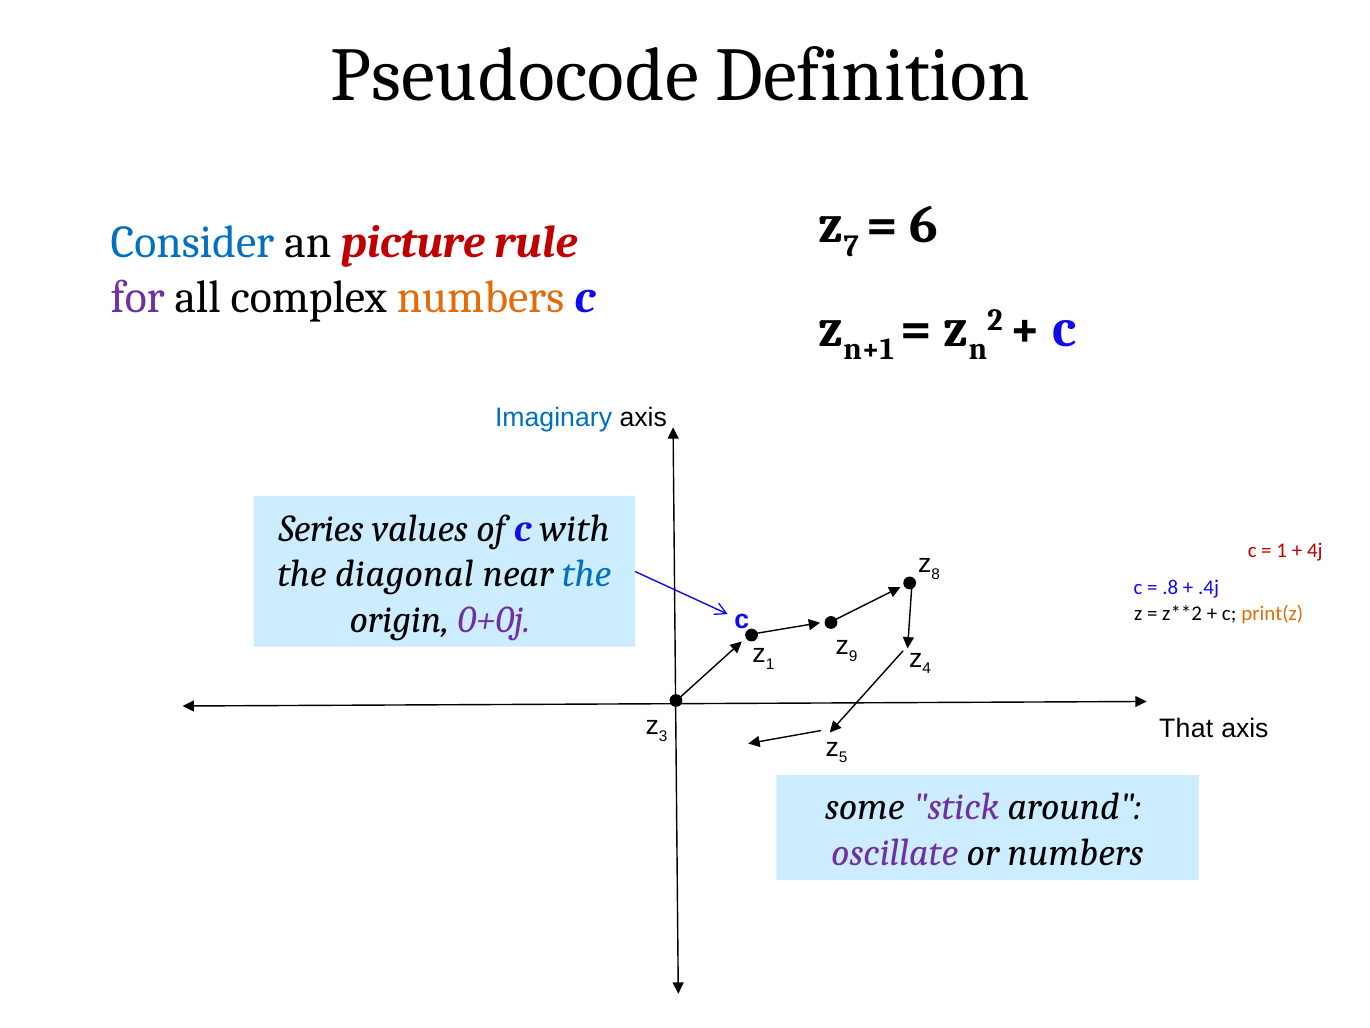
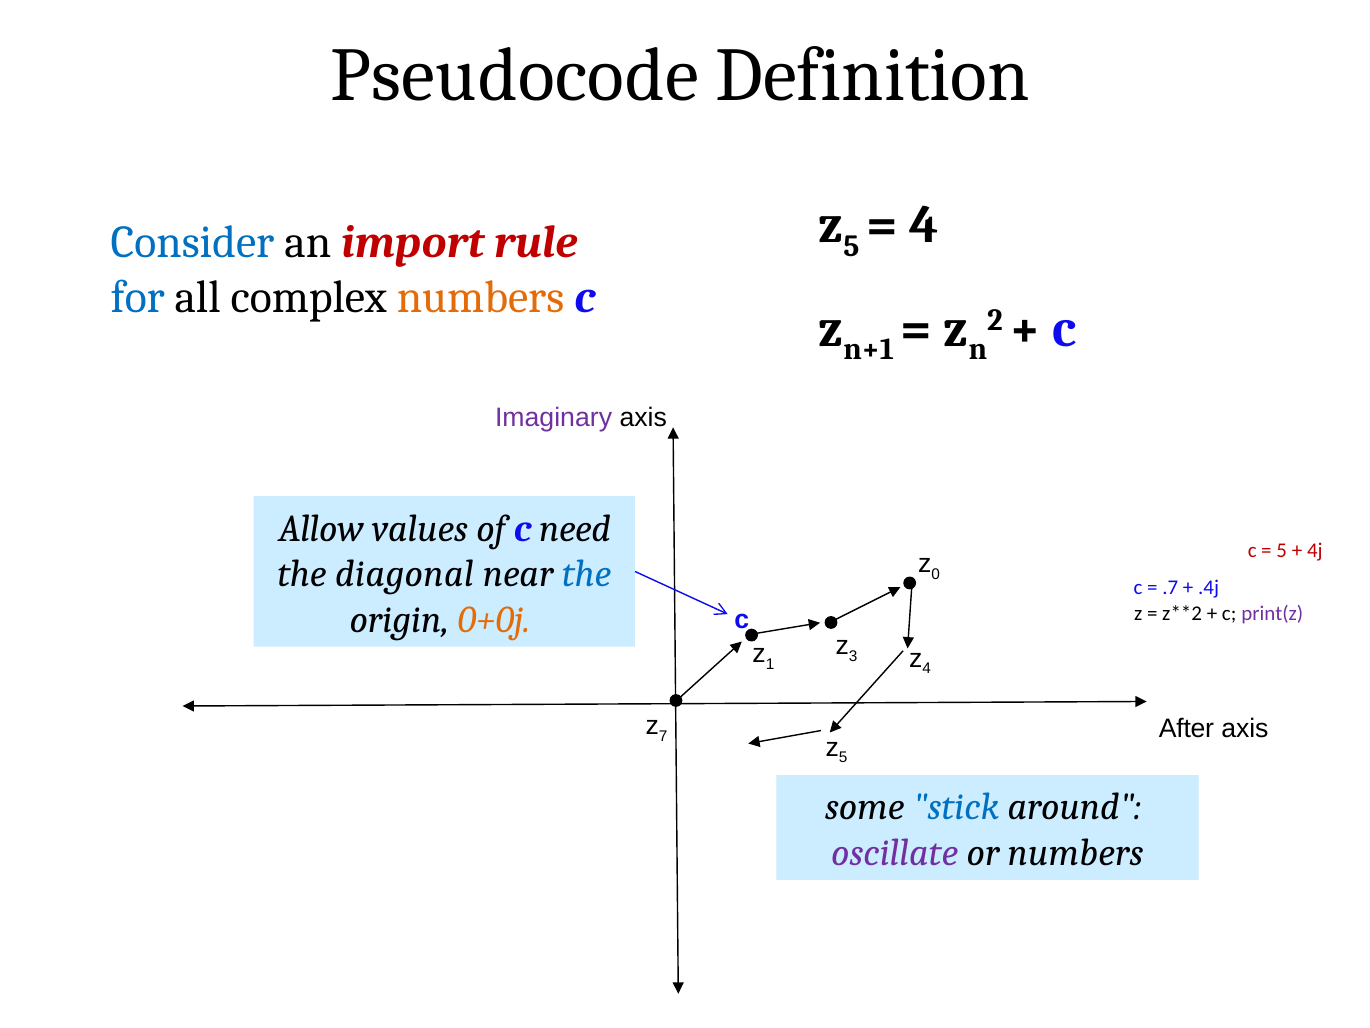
7 at (851, 246): 7 -> 5
6 at (924, 225): 6 -> 4
picture: picture -> import
for colour: purple -> blue
Imaginary colour: blue -> purple
Series: Series -> Allow
with: with -> need
1 at (1282, 550): 1 -> 5
8: 8 -> 0
.8: .8 -> .7
0+0j colour: purple -> orange
print(z colour: orange -> purple
9: 9 -> 3
3: 3 -> 7
That: That -> After
stick colour: purple -> blue
